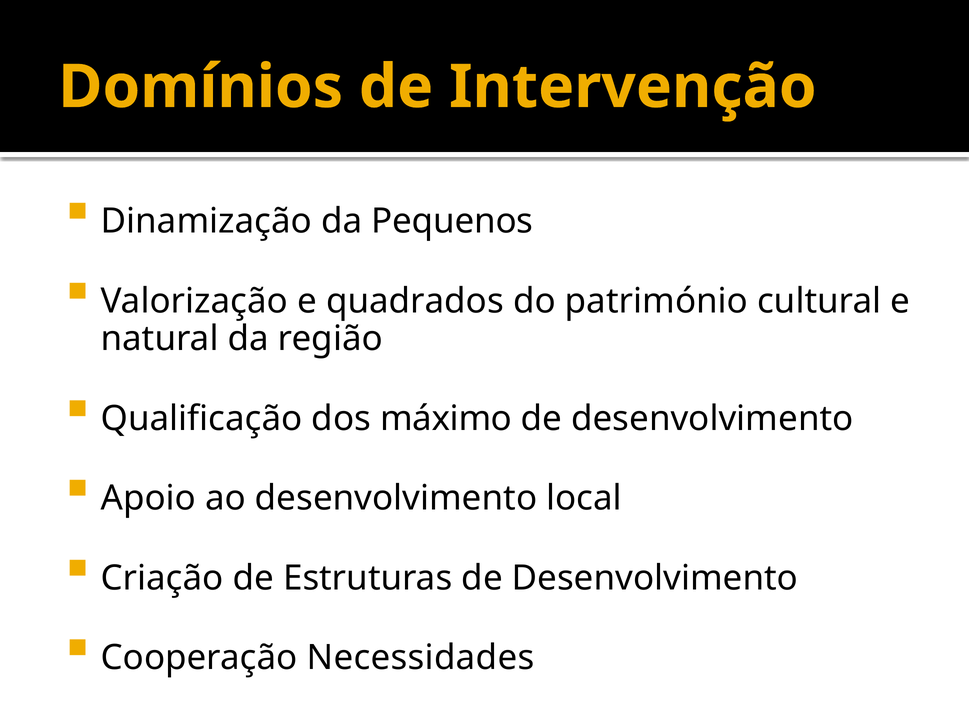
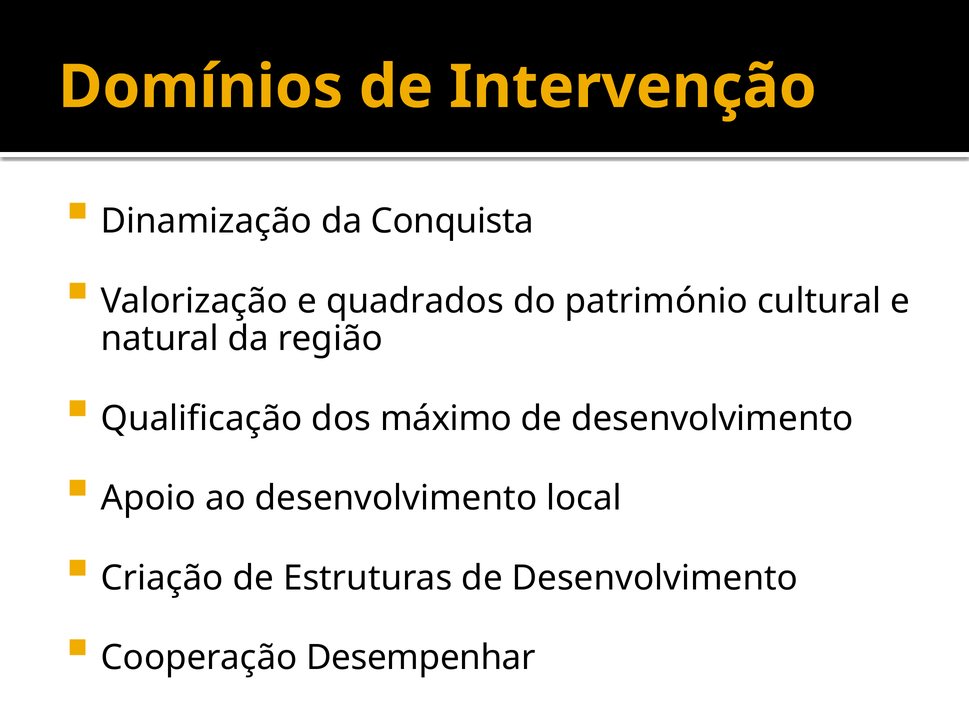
Pequenos: Pequenos -> Conquista
Necessidades: Necessidades -> Desempenhar
